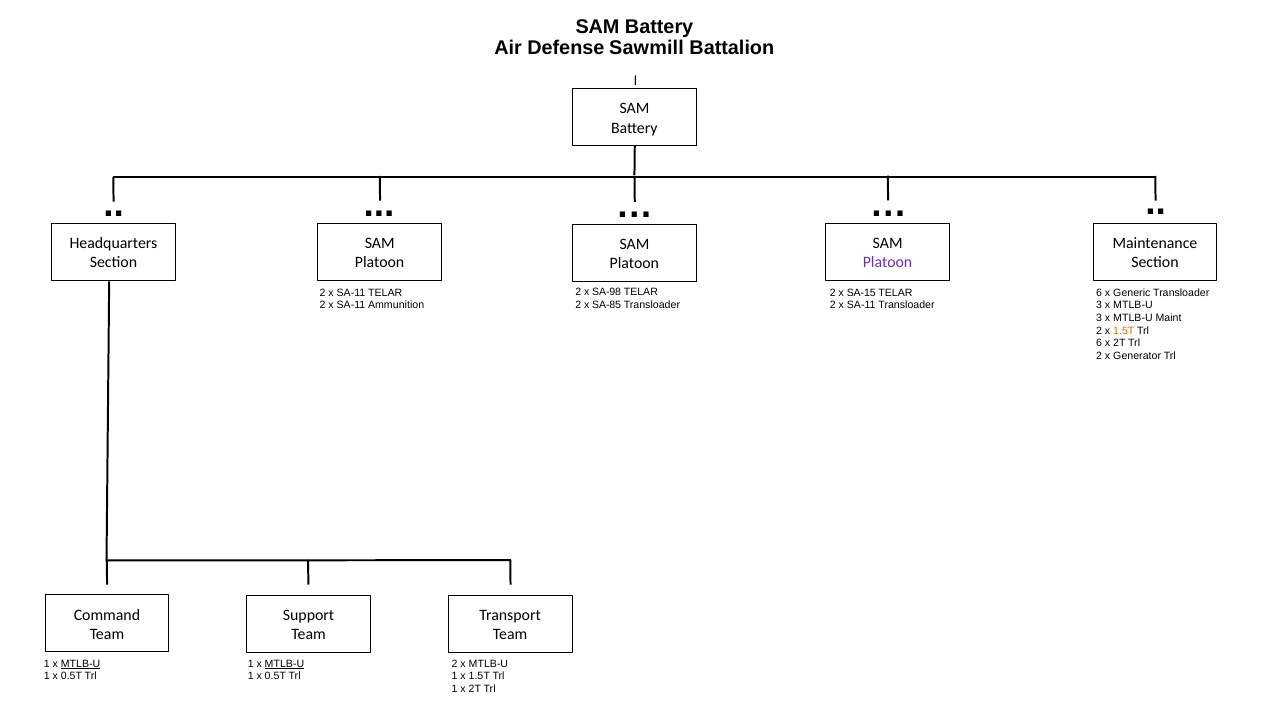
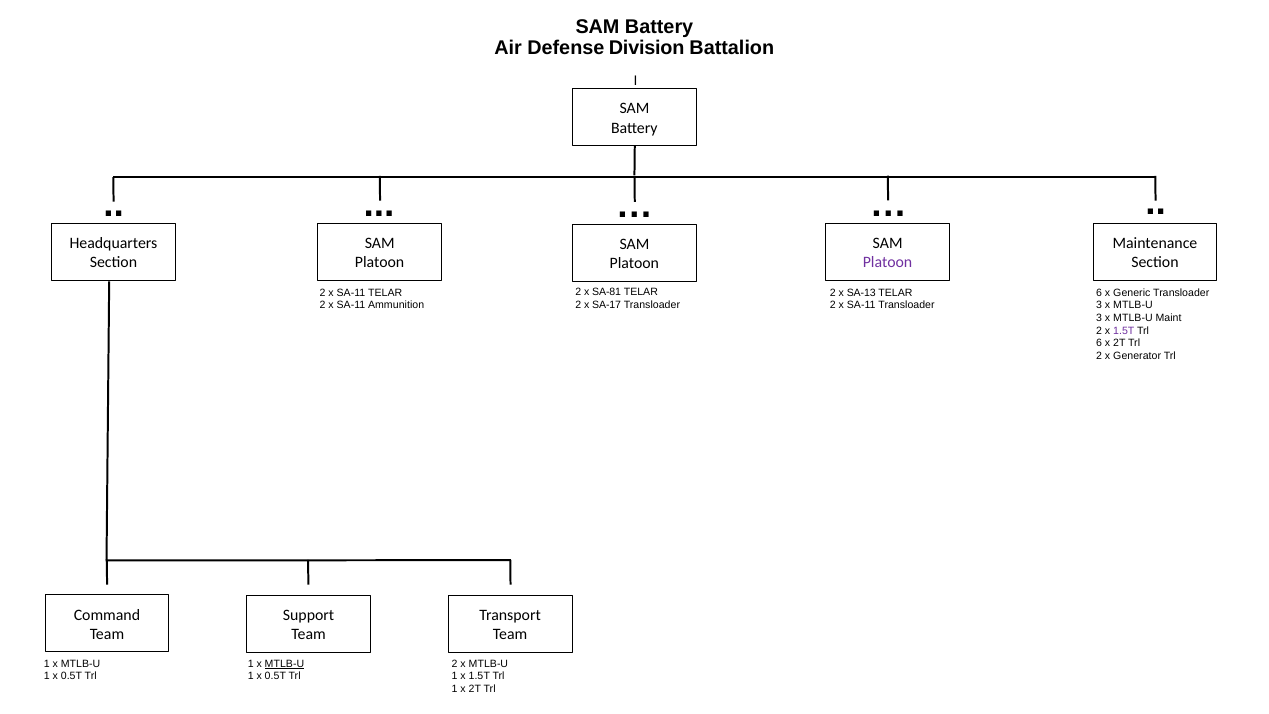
Sawmill: Sawmill -> Division
SA-98: SA-98 -> SA-81
SA-15: SA-15 -> SA-13
SA-85: SA-85 -> SA-17
1.5T at (1124, 331) colour: orange -> purple
MTLB-U at (81, 663) underline: present -> none
